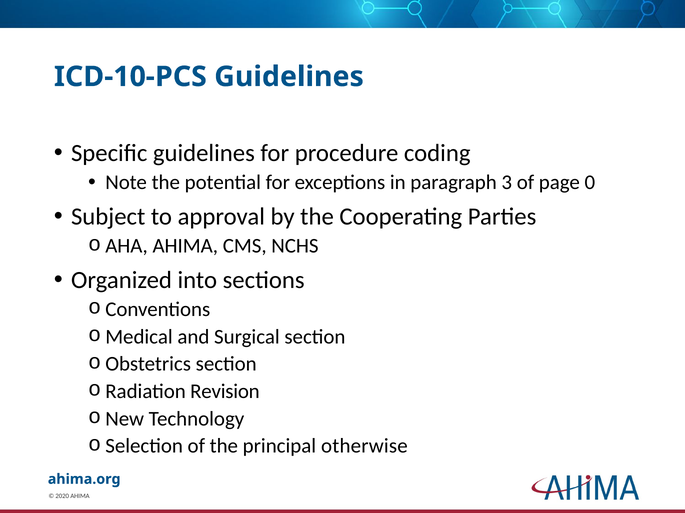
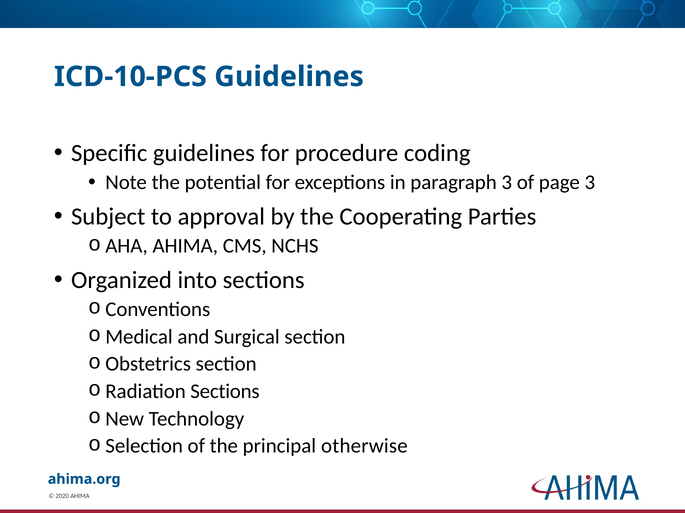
page 0: 0 -> 3
Radiation Revision: Revision -> Sections
